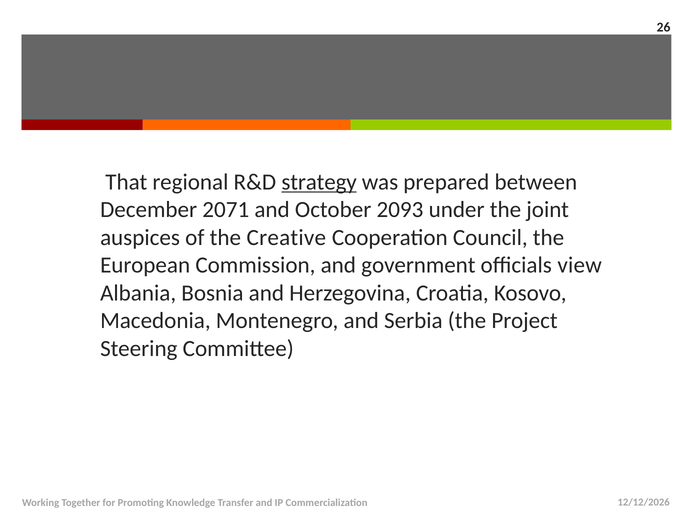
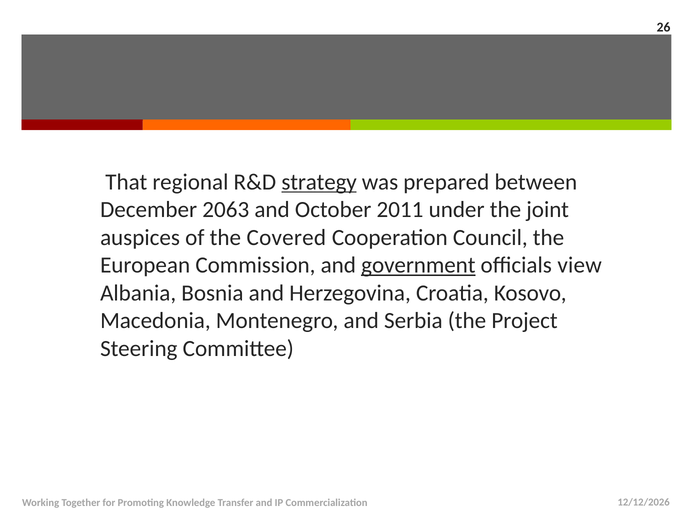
2071: 2071 -> 2063
2093: 2093 -> 2011
Creative: Creative -> Covered
government underline: none -> present
